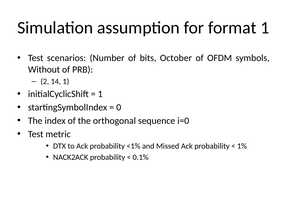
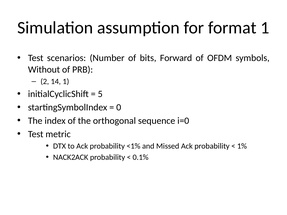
October: October -> Forward
1 at (100, 94): 1 -> 5
